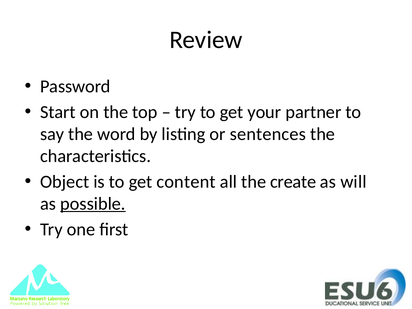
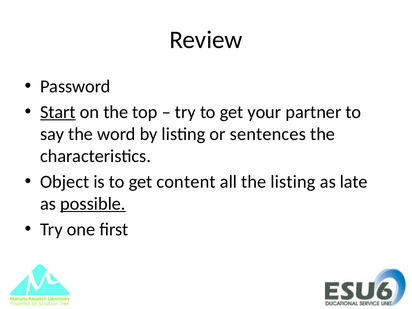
Start underline: none -> present
the create: create -> listing
will: will -> late
